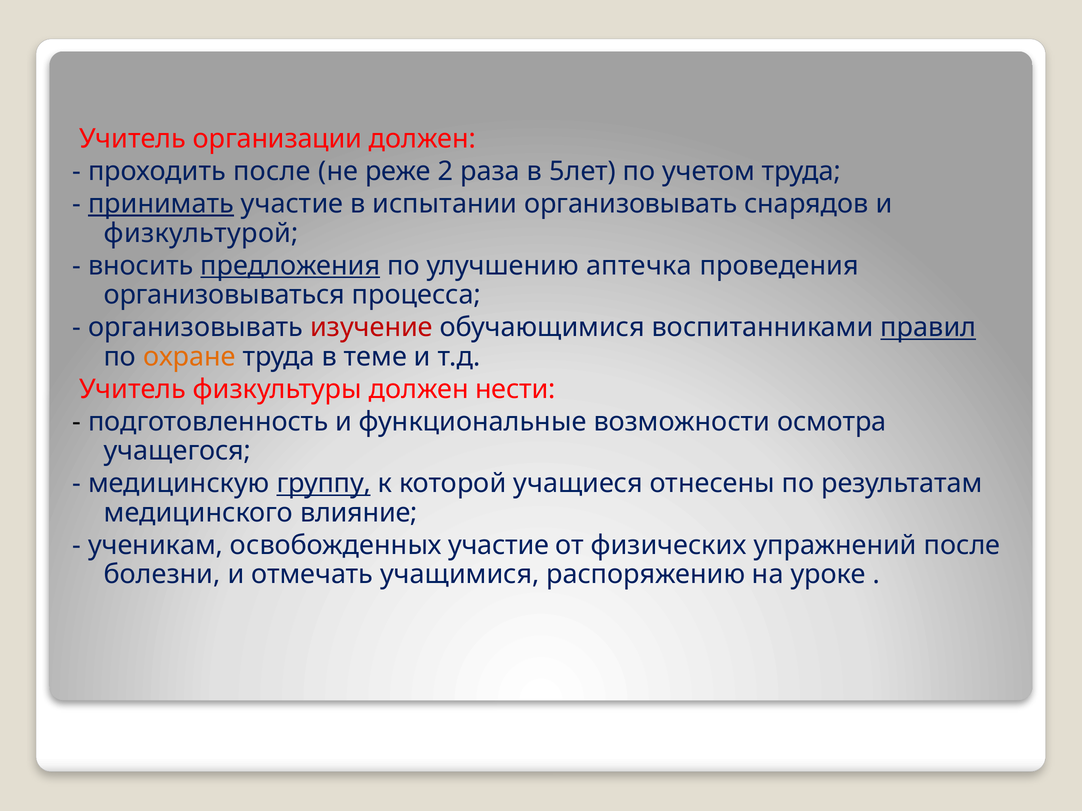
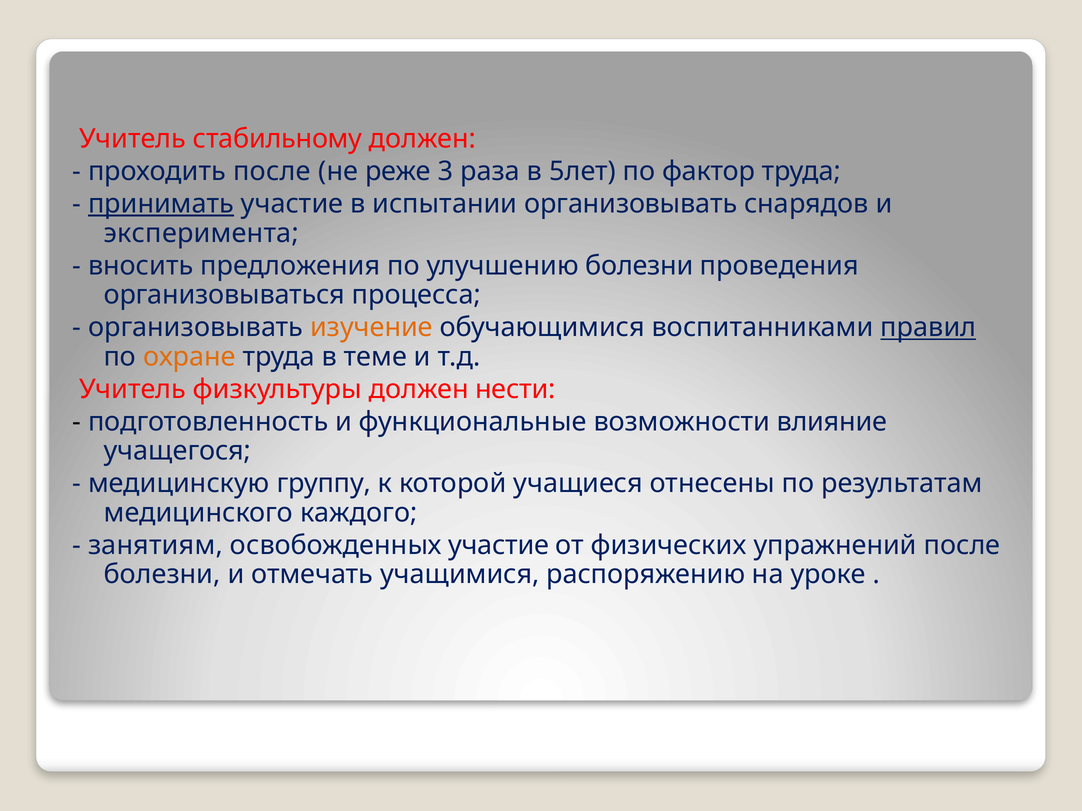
организации: организации -> стабильному
2: 2 -> 3
учетом: учетом -> фактор
физкультурой: физкультурой -> эксперимента
предложения underline: present -> none
улучшению аптечка: аптечка -> болезни
изучение colour: red -> orange
осмотра: осмотра -> влияние
группу underline: present -> none
влияние: влияние -> каждого
ученикам: ученикам -> занятиям
